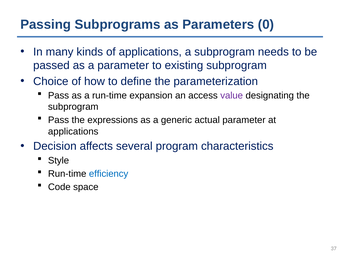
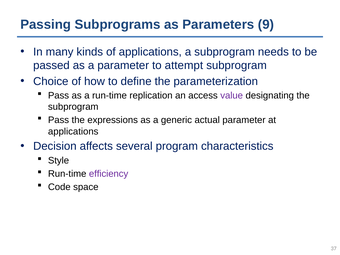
0: 0 -> 9
existing: existing -> attempt
expansion: expansion -> replication
efficiency colour: blue -> purple
